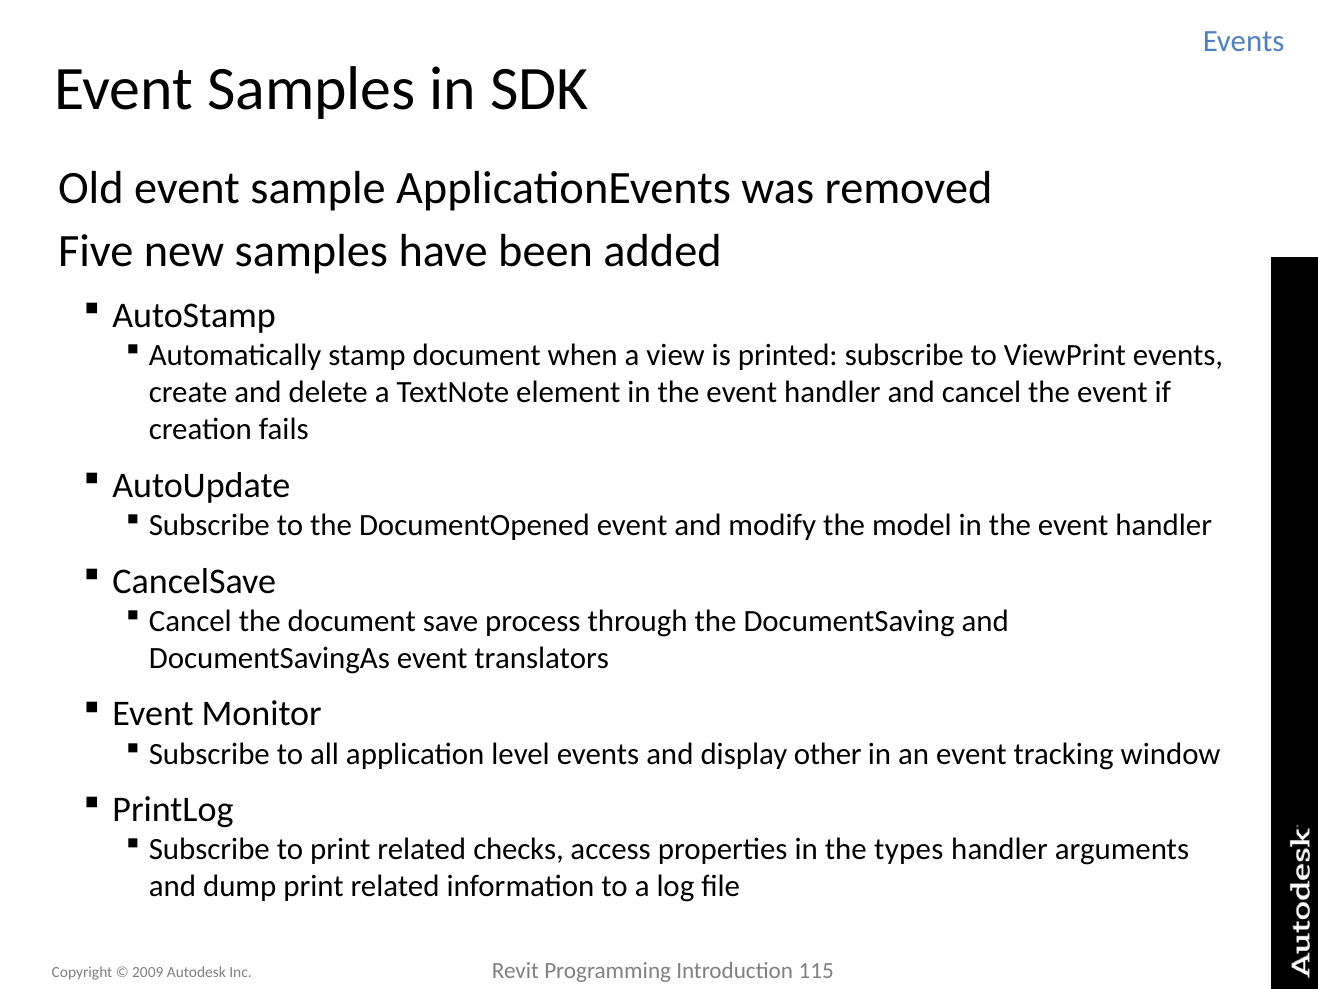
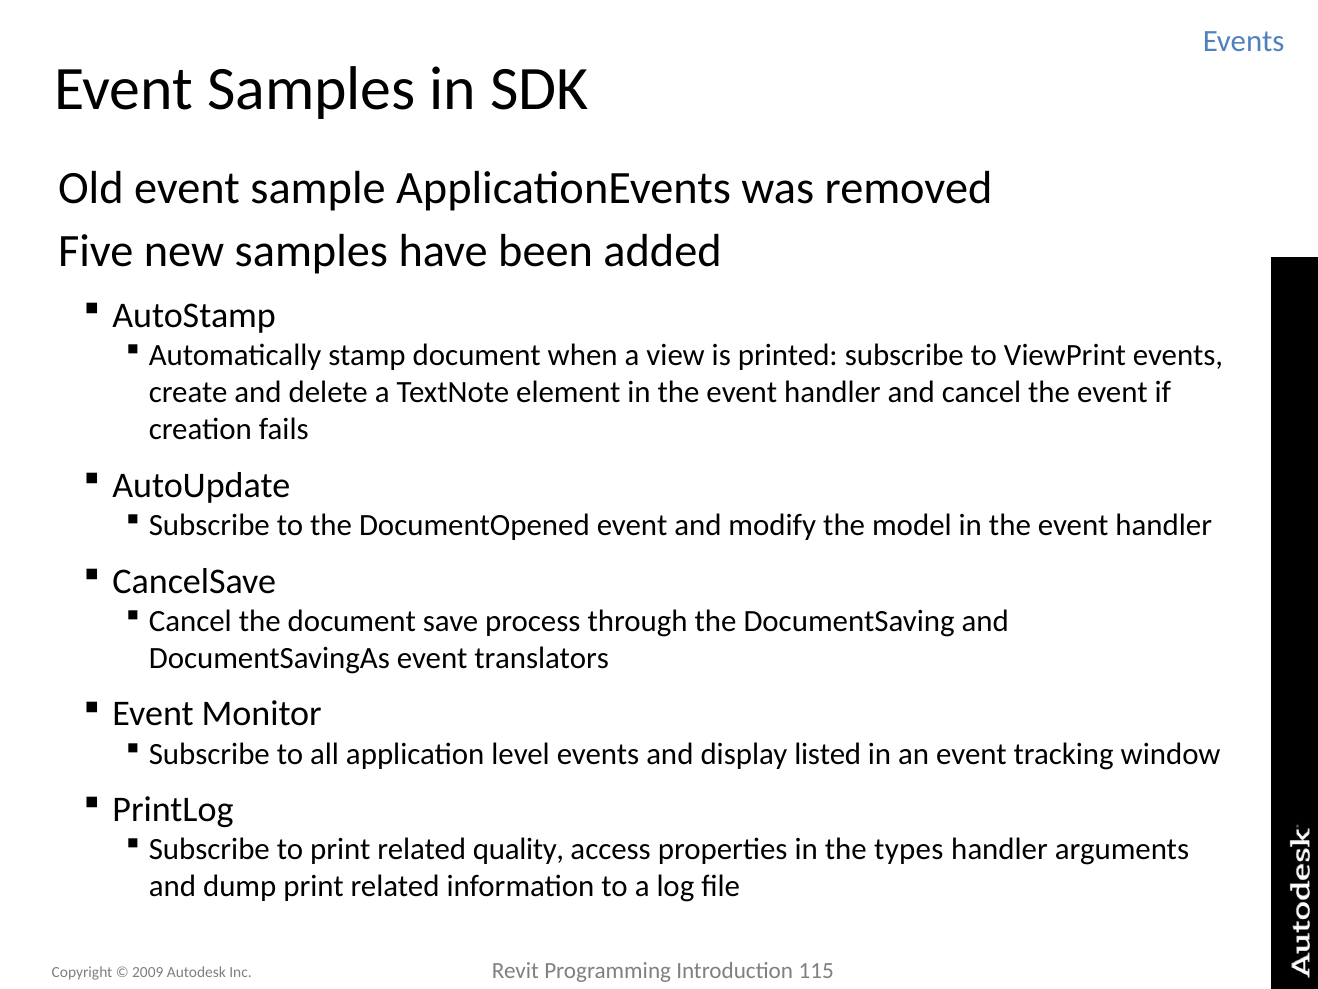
other: other -> listed
checks: checks -> quality
